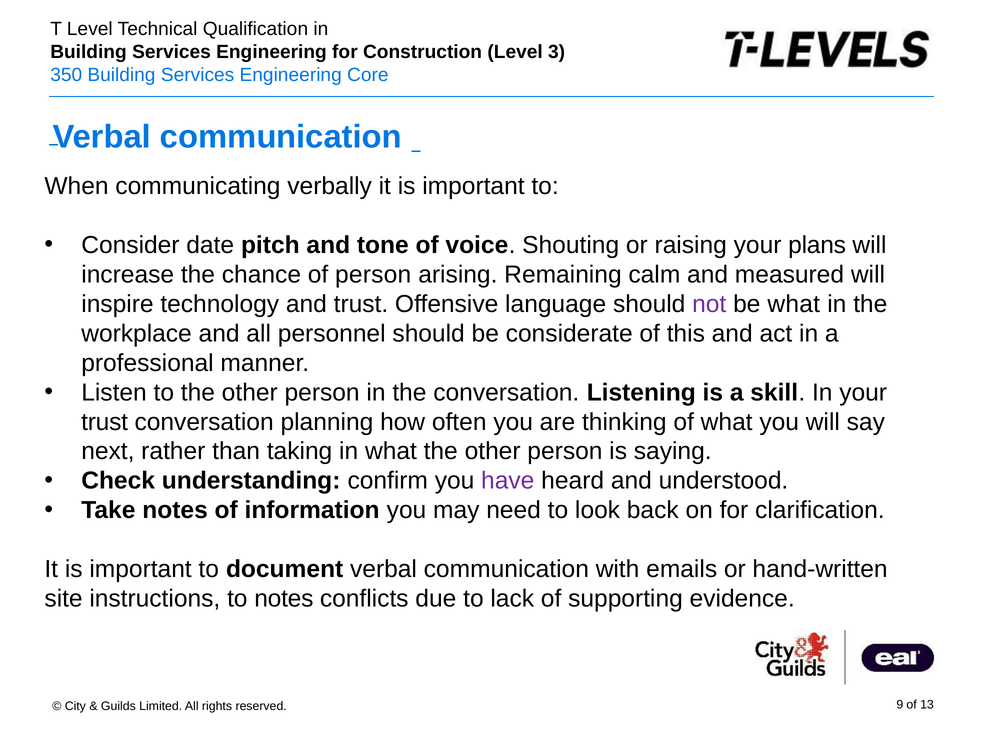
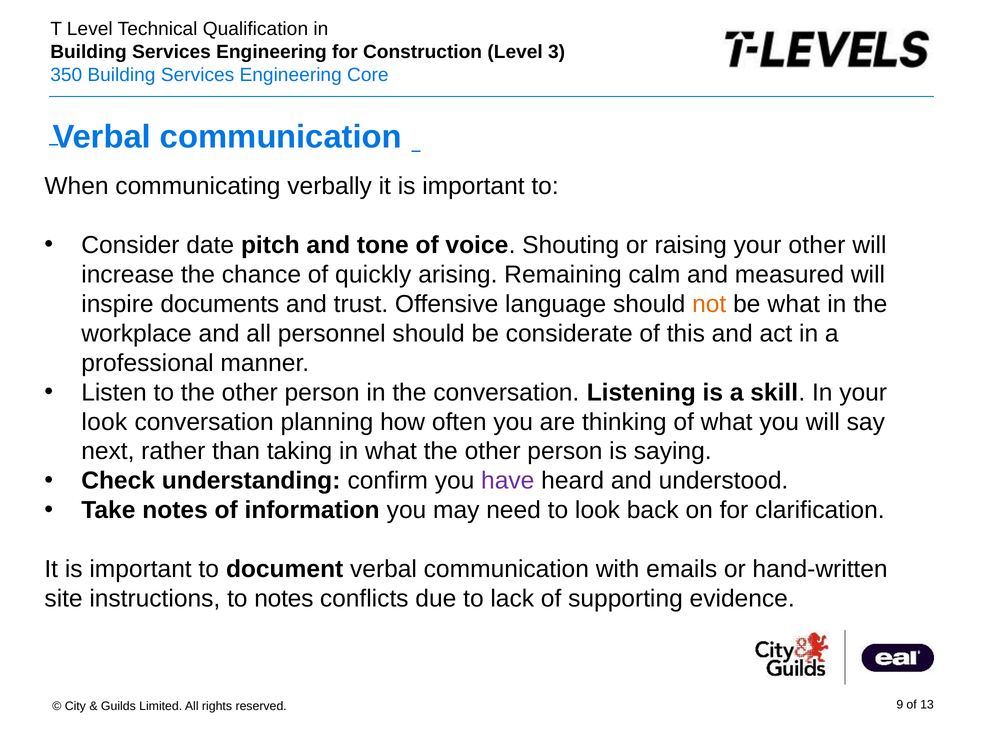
your plans: plans -> other
of person: person -> quickly
technology: technology -> documents
not colour: purple -> orange
trust at (105, 422): trust -> look
